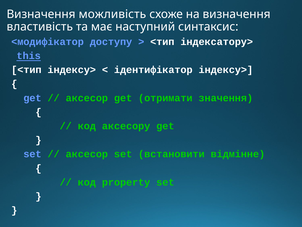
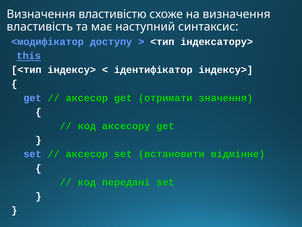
можливість: можливість -> властивістю
property: property -> передані
